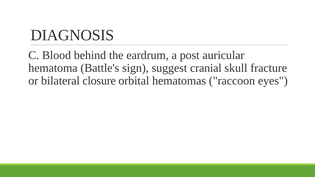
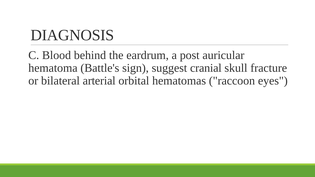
closure: closure -> arterial
